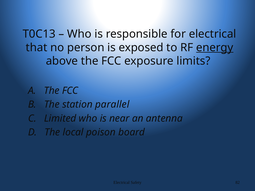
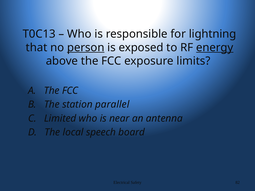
for electrical: electrical -> lightning
person underline: none -> present
poison: poison -> speech
